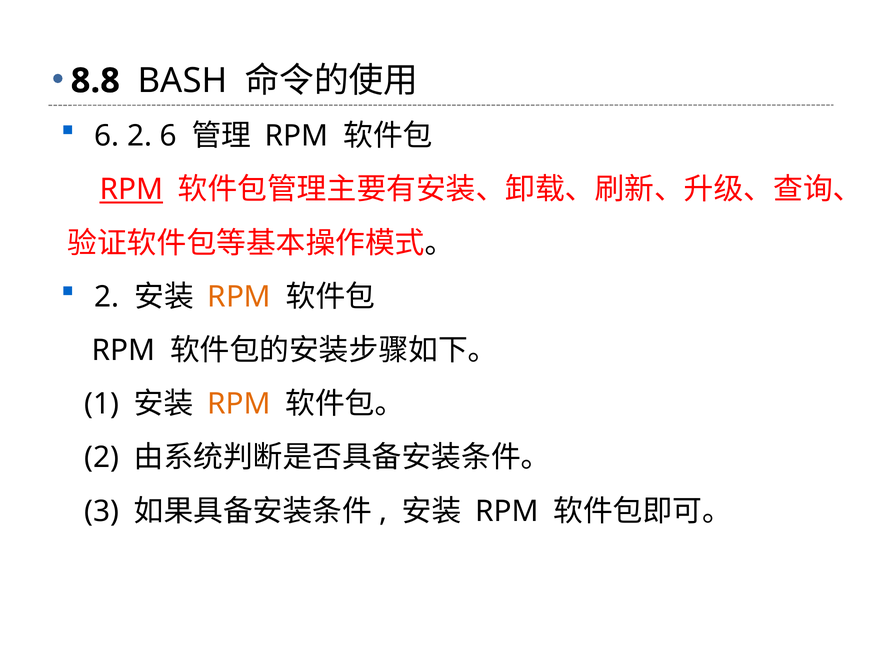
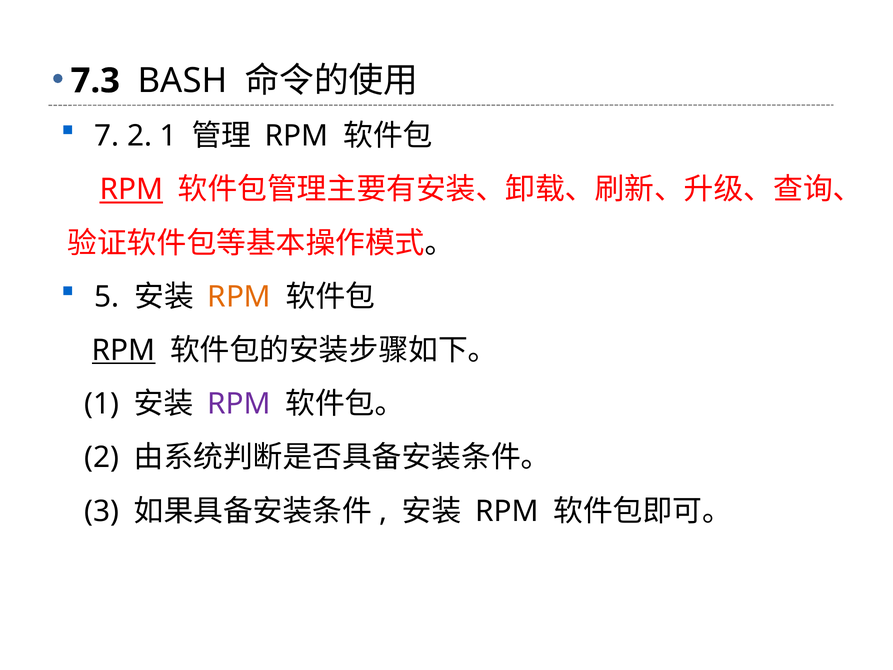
8.8: 8.8 -> 7.3
6 at (107, 136): 6 -> 7
2 6: 6 -> 1
2 at (107, 297): 2 -> 5
RPM at (124, 350) underline: none -> present
RPM at (239, 404) colour: orange -> purple
